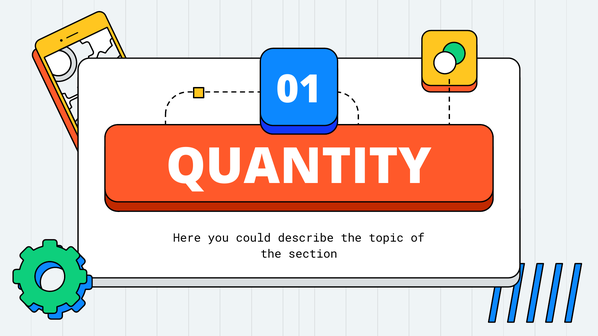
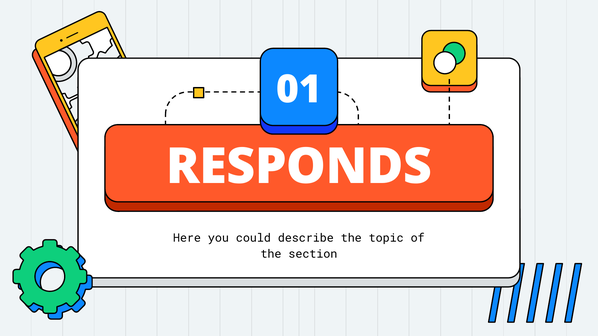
QUANTITY: QUANTITY -> RESPONDS
